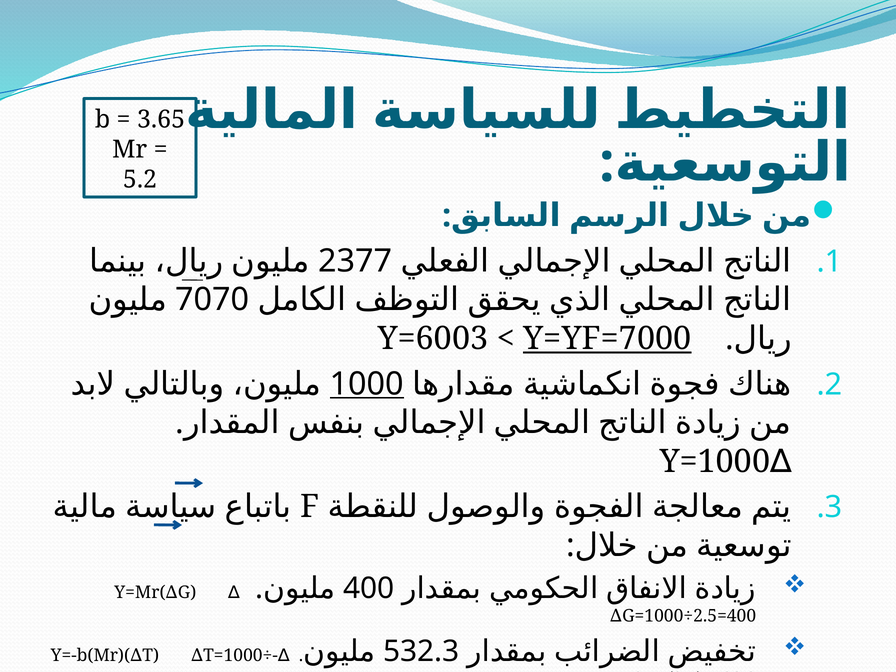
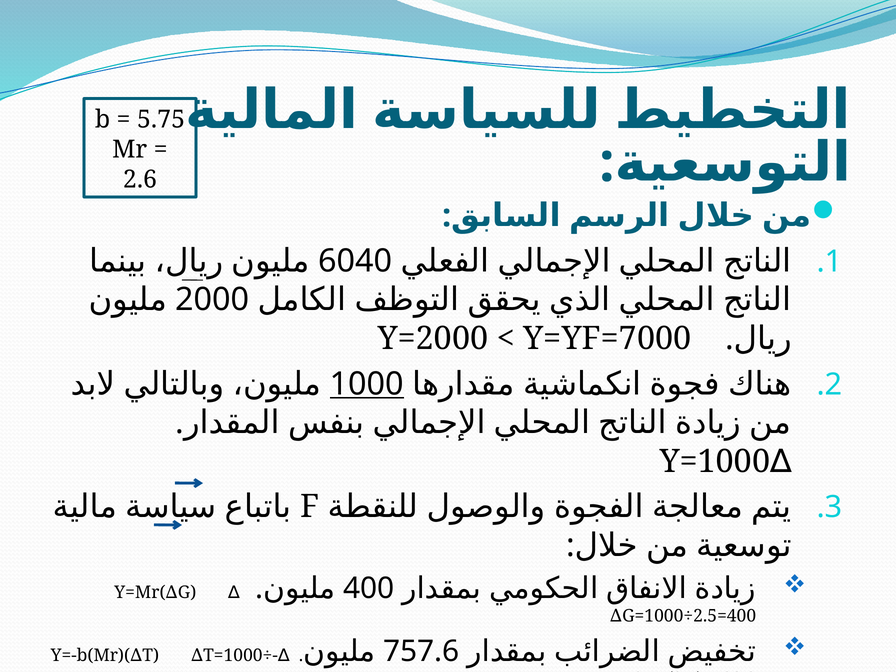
3.65: 3.65 -> 5.75
5.2: 5.2 -> 2.6
2377: 2377 -> 6040
7070: 7070 -> 2000
Y=6003: Y=6003 -> Y=2000
Y=YF=7000 underline: present -> none
532.3: 532.3 -> 757.6
